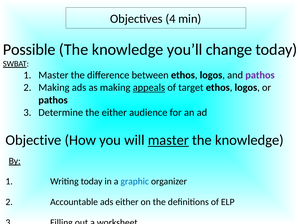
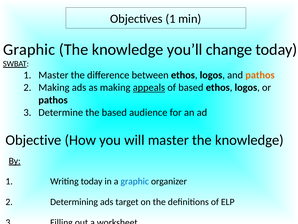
Objectives 4: 4 -> 1
Possible at (29, 50): Possible -> Graphic
pathos at (260, 75) colour: purple -> orange
of target: target -> based
the either: either -> based
master at (168, 140) underline: present -> none
Accountable: Accountable -> Determining
ads either: either -> target
